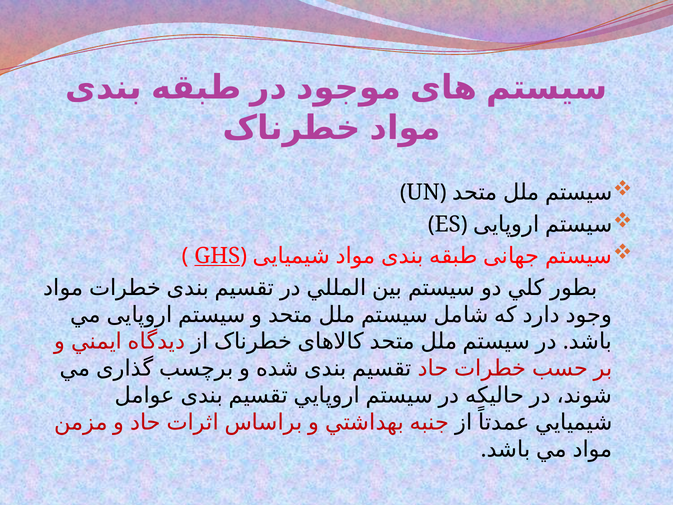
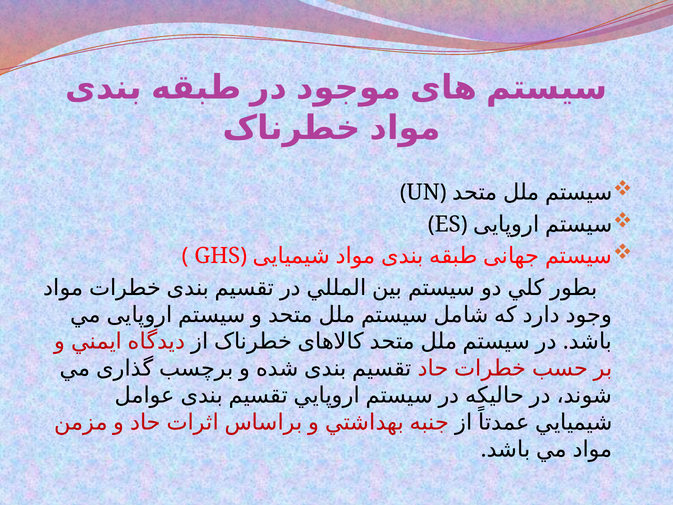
GHS underline: present -> none
